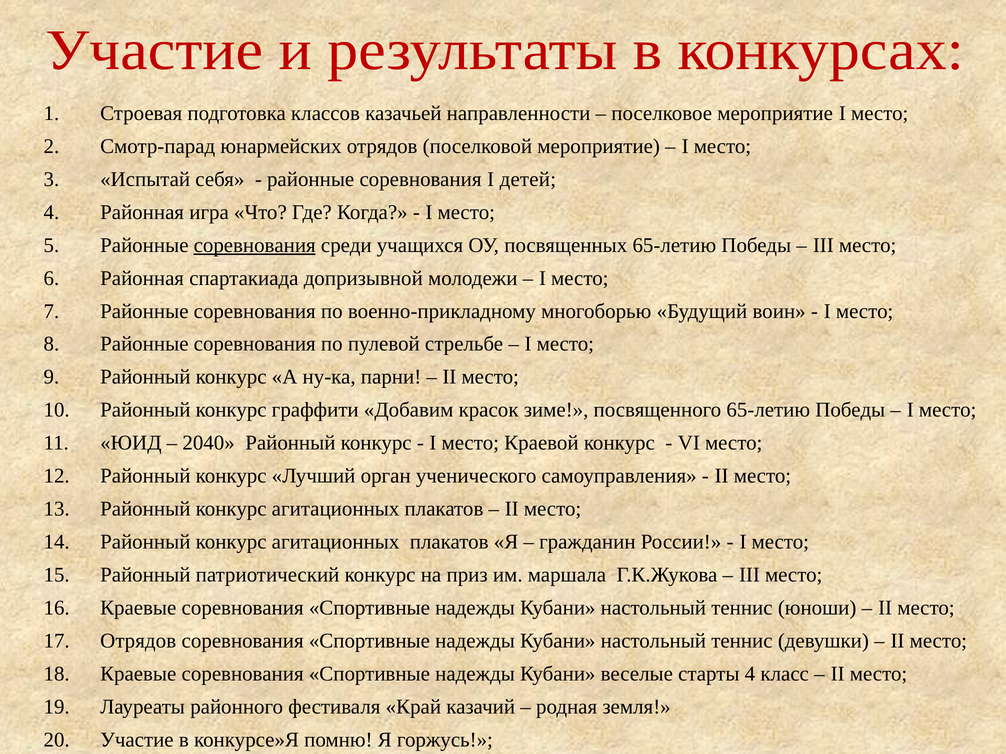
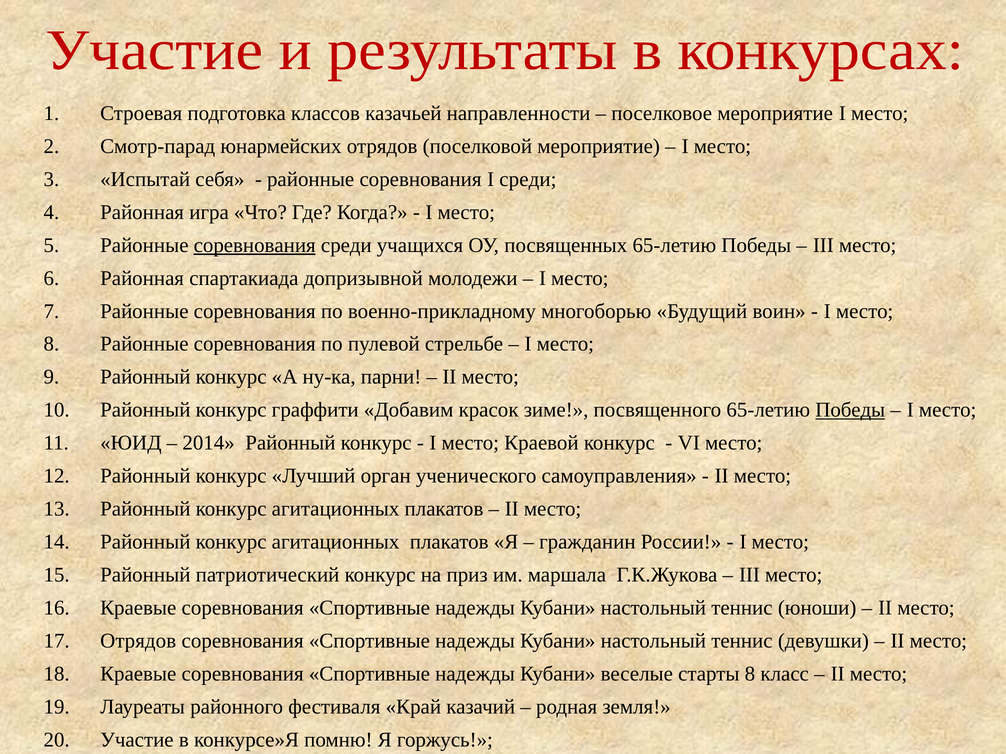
I детей: детей -> среди
Победы at (850, 410) underline: none -> present
2040: 2040 -> 2014
старты 4: 4 -> 8
